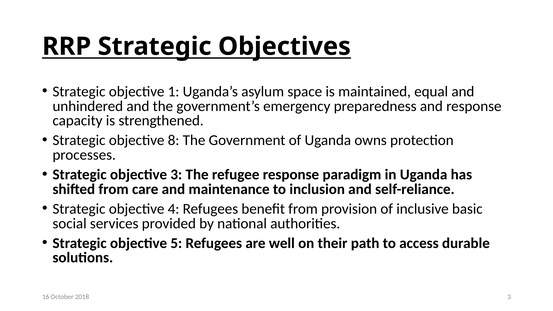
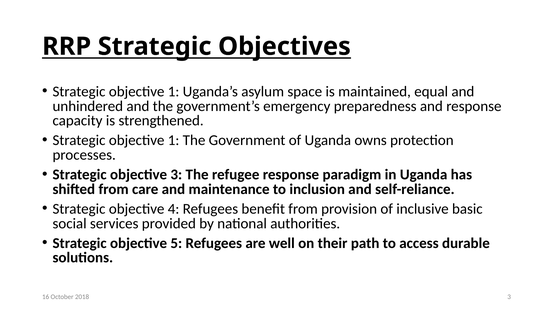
8 at (174, 140): 8 -> 1
